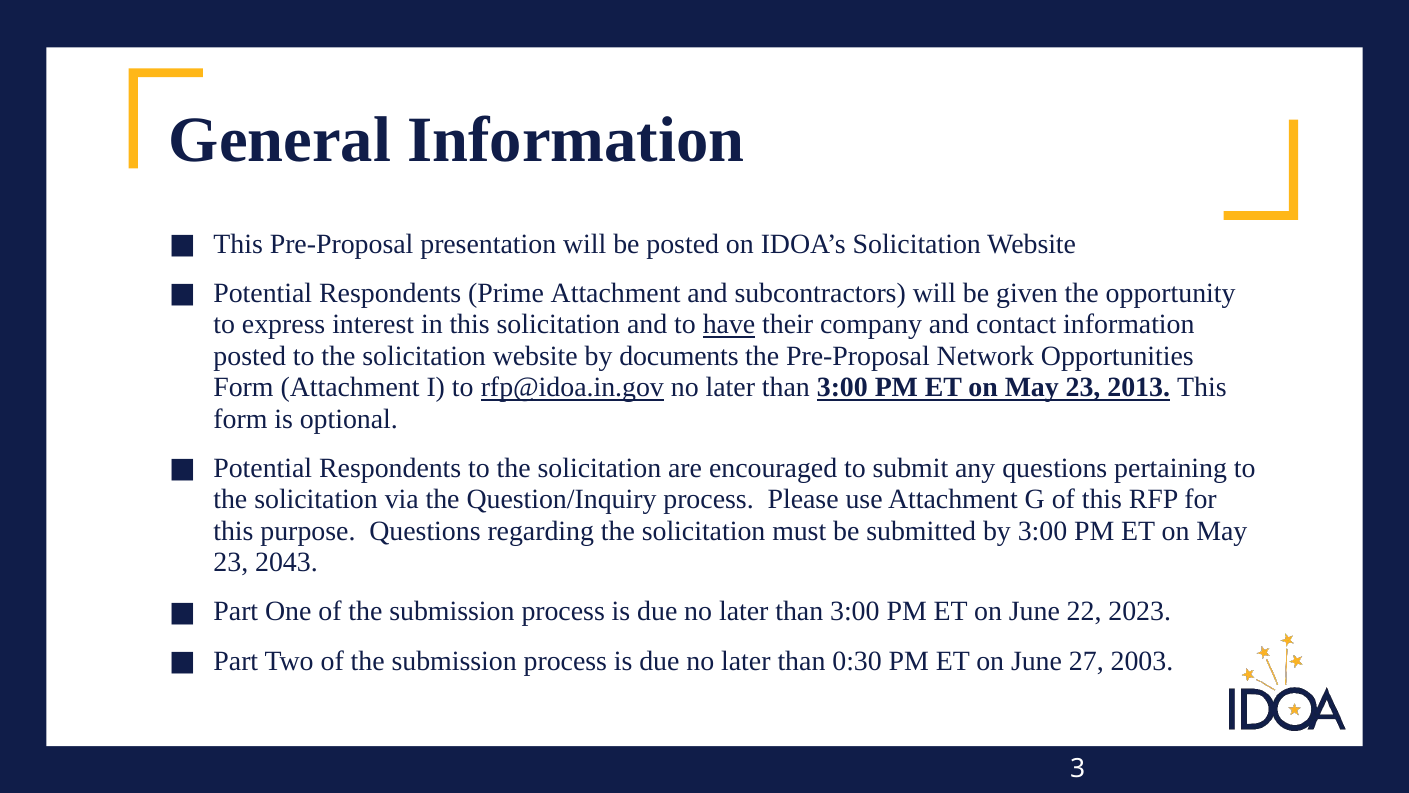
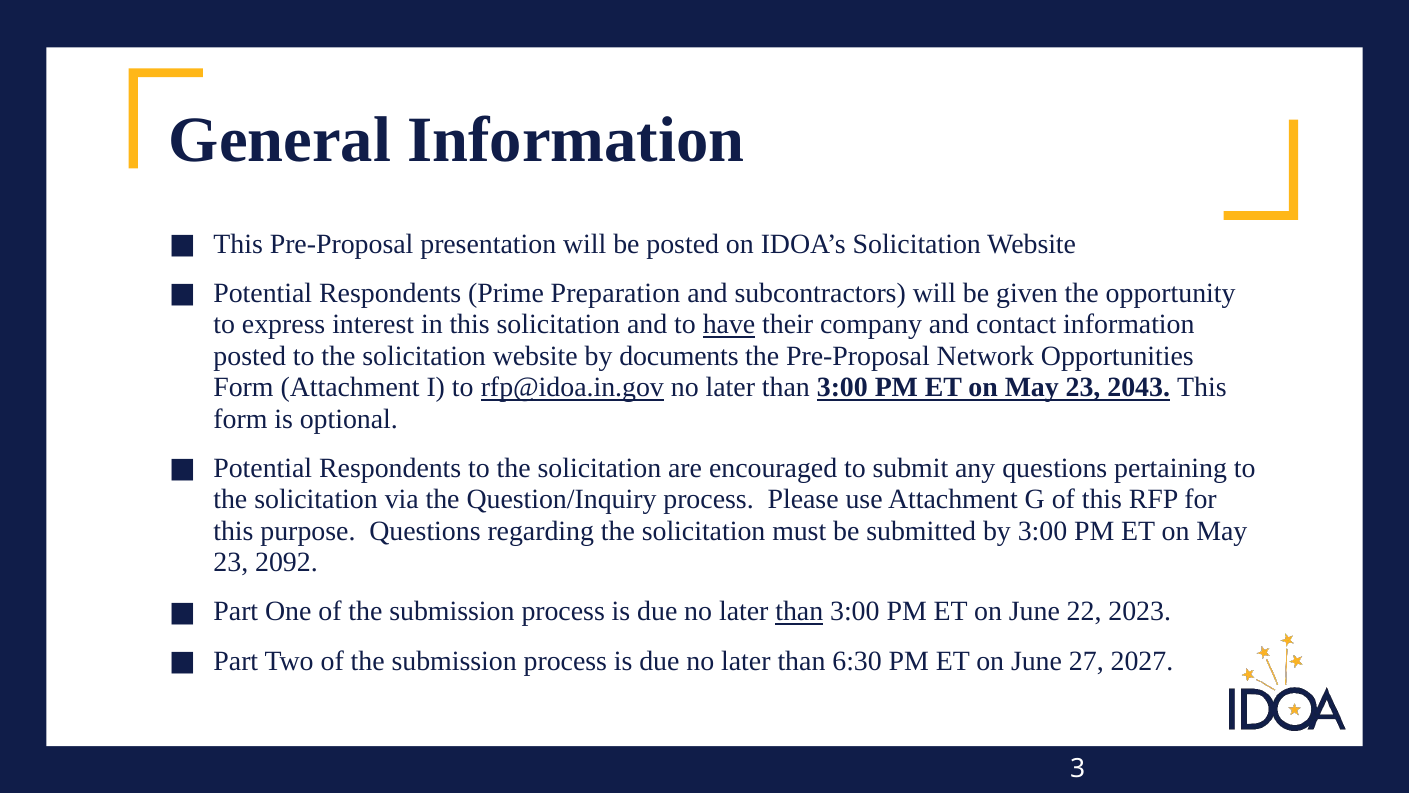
Prime Attachment: Attachment -> Preparation
2013: 2013 -> 2043
2043: 2043 -> 2092
than at (799, 611) underline: none -> present
0:30: 0:30 -> 6:30
2003: 2003 -> 2027
